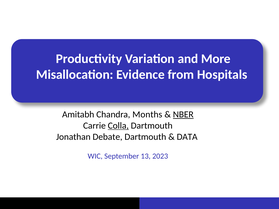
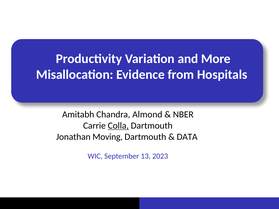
Months: Months -> Almond
NBER underline: present -> none
Debate: Debate -> Moving
